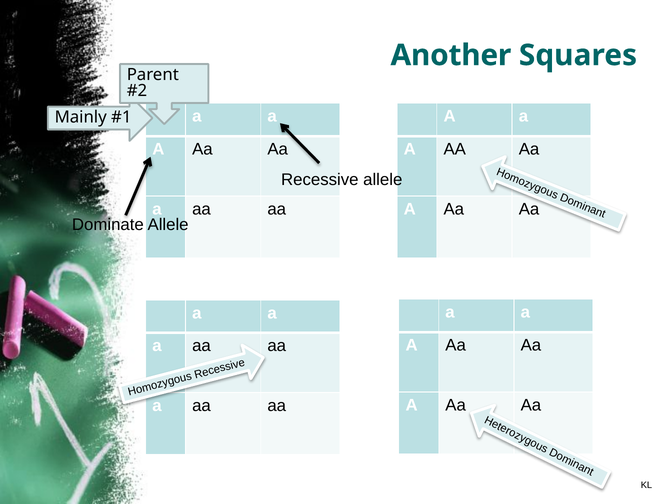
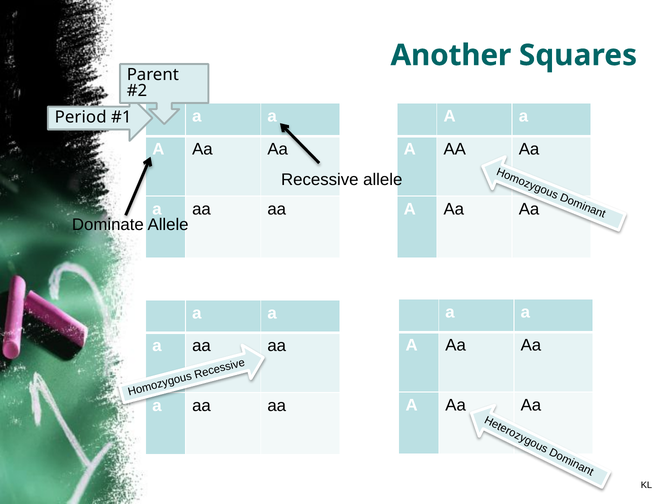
Mainly: Mainly -> Period
